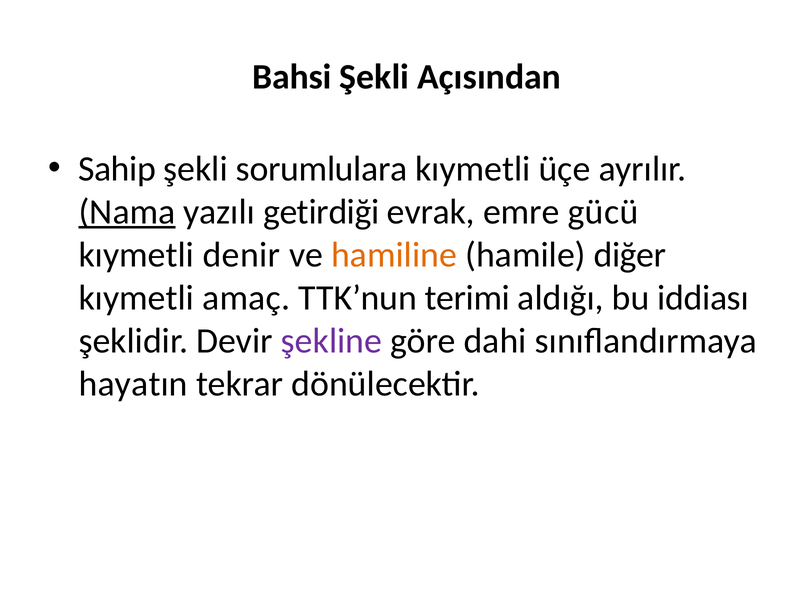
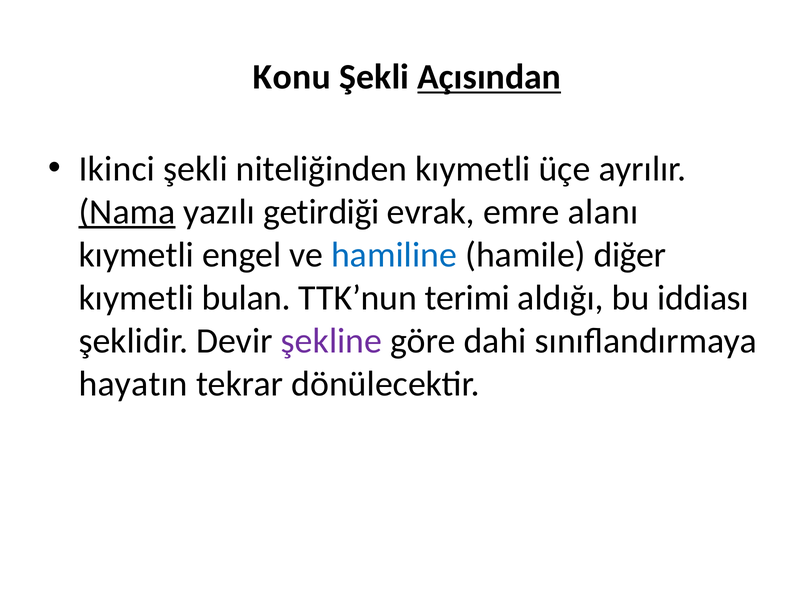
Bahsi: Bahsi -> Konu
Açısından underline: none -> present
Sahip: Sahip -> Ikinci
sorumlulara: sorumlulara -> niteliğinden
gücü: gücü -> alanı
denir: denir -> engel
hamiline colour: orange -> blue
amaç: amaç -> bulan
